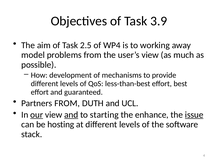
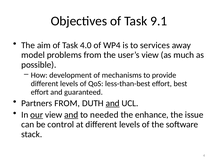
3.9: 3.9 -> 9.1
2.5: 2.5 -> 4.0
working: working -> services
and at (113, 104) underline: none -> present
starting: starting -> needed
issue underline: present -> none
hosting: hosting -> control
